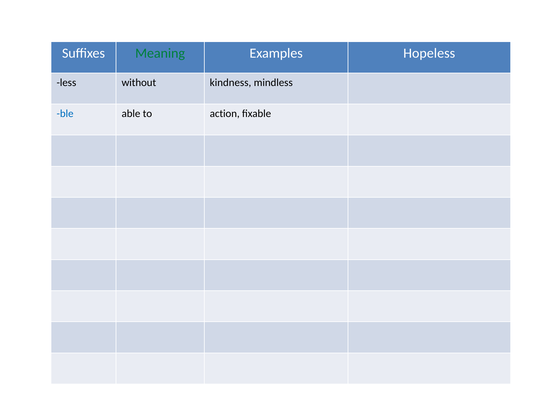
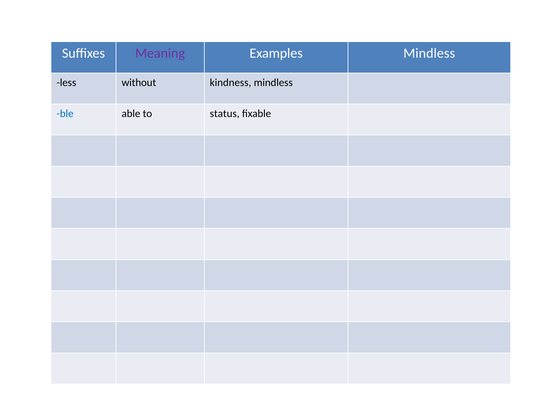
Meaning colour: green -> purple
Examples Hopeless: Hopeless -> Mindless
action: action -> status
